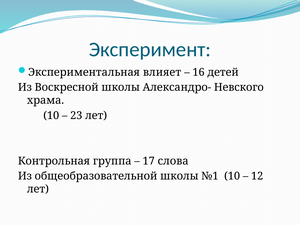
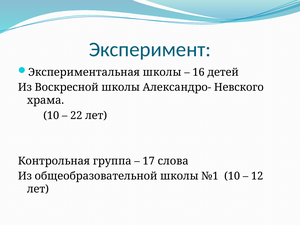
Экспериментальная влияет: влияет -> школы
23: 23 -> 22
